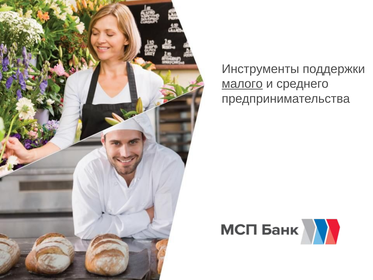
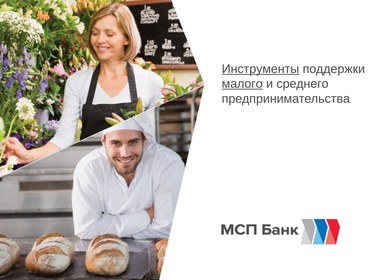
Инструменты underline: none -> present
